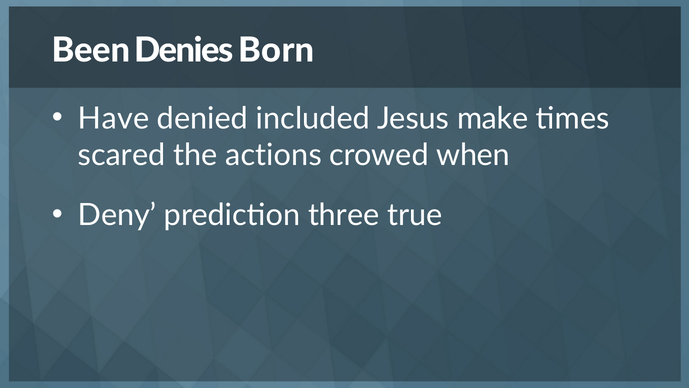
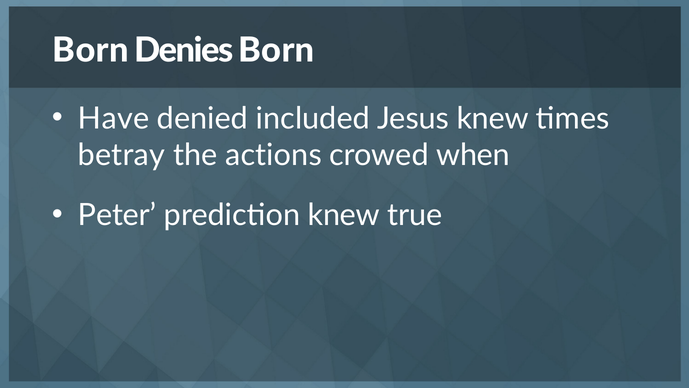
Been at (91, 50): Been -> Born
Jesus make: make -> knew
scared: scared -> betray
Deny: Deny -> Peter
prediction three: three -> knew
